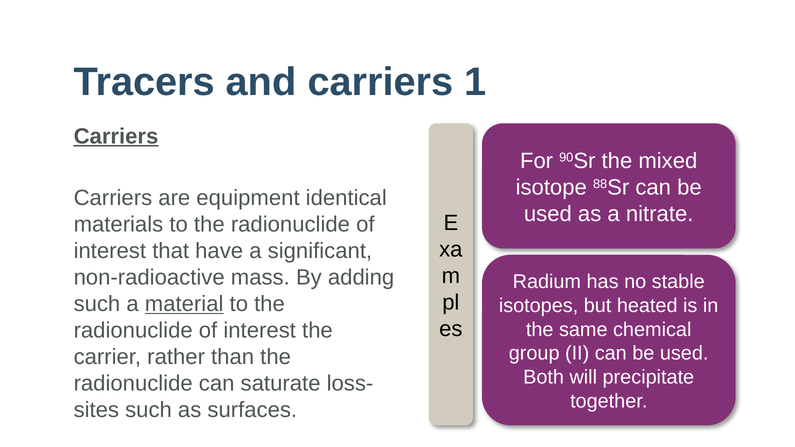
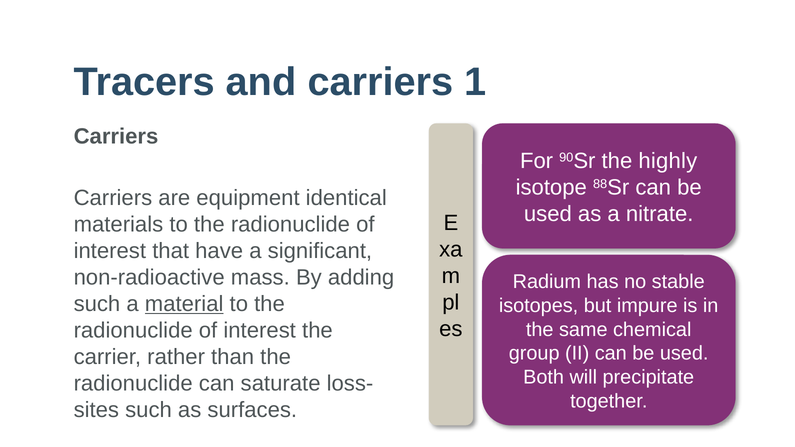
Carriers at (116, 136) underline: present -> none
mixed: mixed -> highly
heated: heated -> impure
